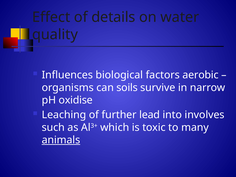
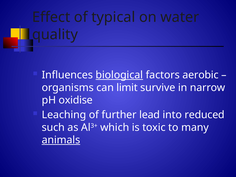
details: details -> typical
biological underline: none -> present
soils: soils -> limit
involves: involves -> reduced
